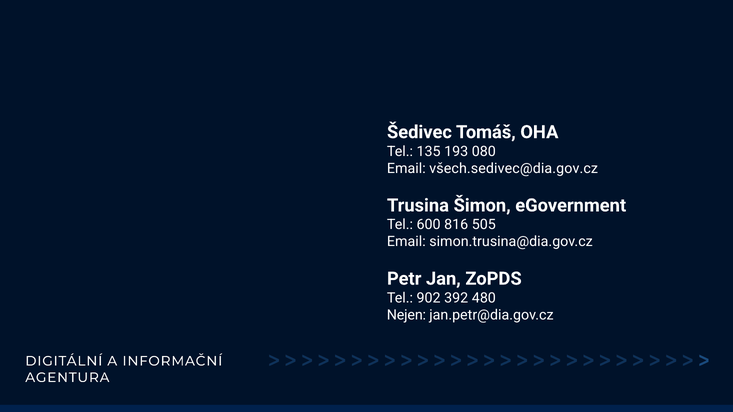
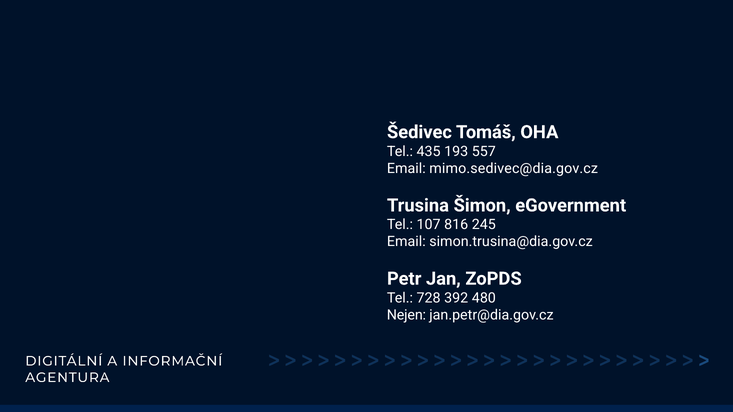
135: 135 -> 435
080: 080 -> 557
všech.sedivec@dia.gov.cz: všech.sedivec@dia.gov.cz -> mimo.sedivec@dia.gov.cz
600: 600 -> 107
505: 505 -> 245
902: 902 -> 728
